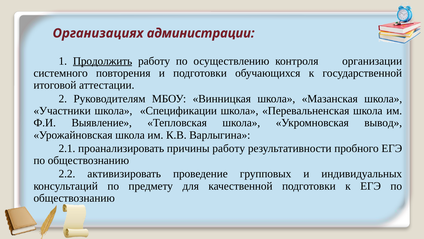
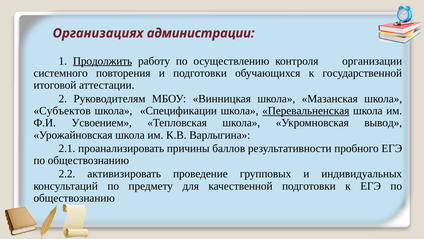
Участники: Участники -> Субъектов
Перевальненская underline: none -> present
Выявление: Выявление -> Усвоением
причины работу: работу -> баллов
